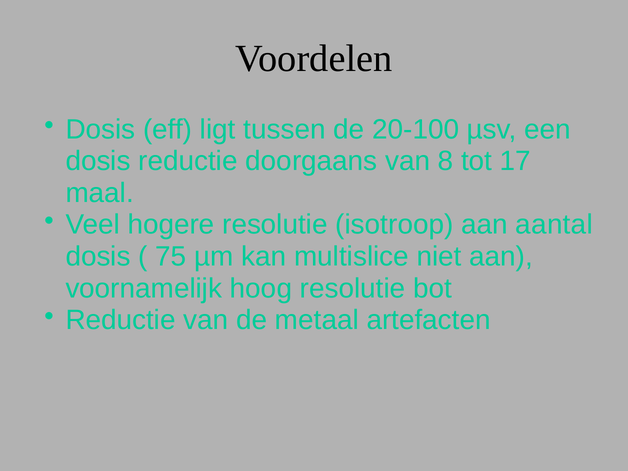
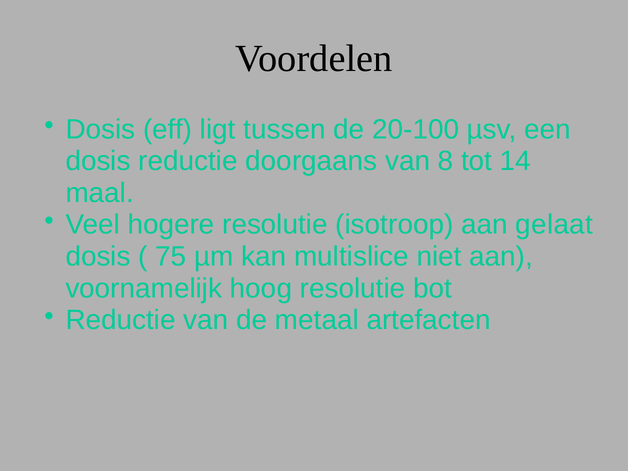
17: 17 -> 14
aantal: aantal -> gelaat
